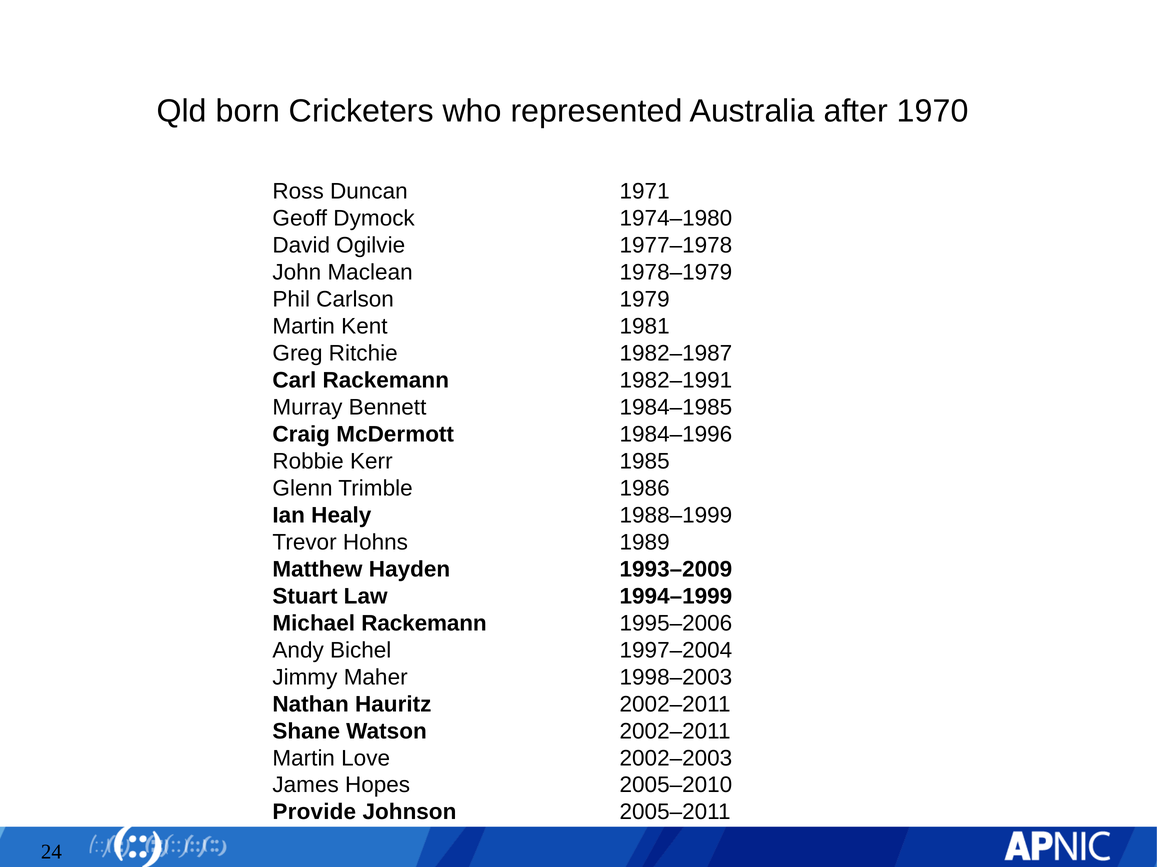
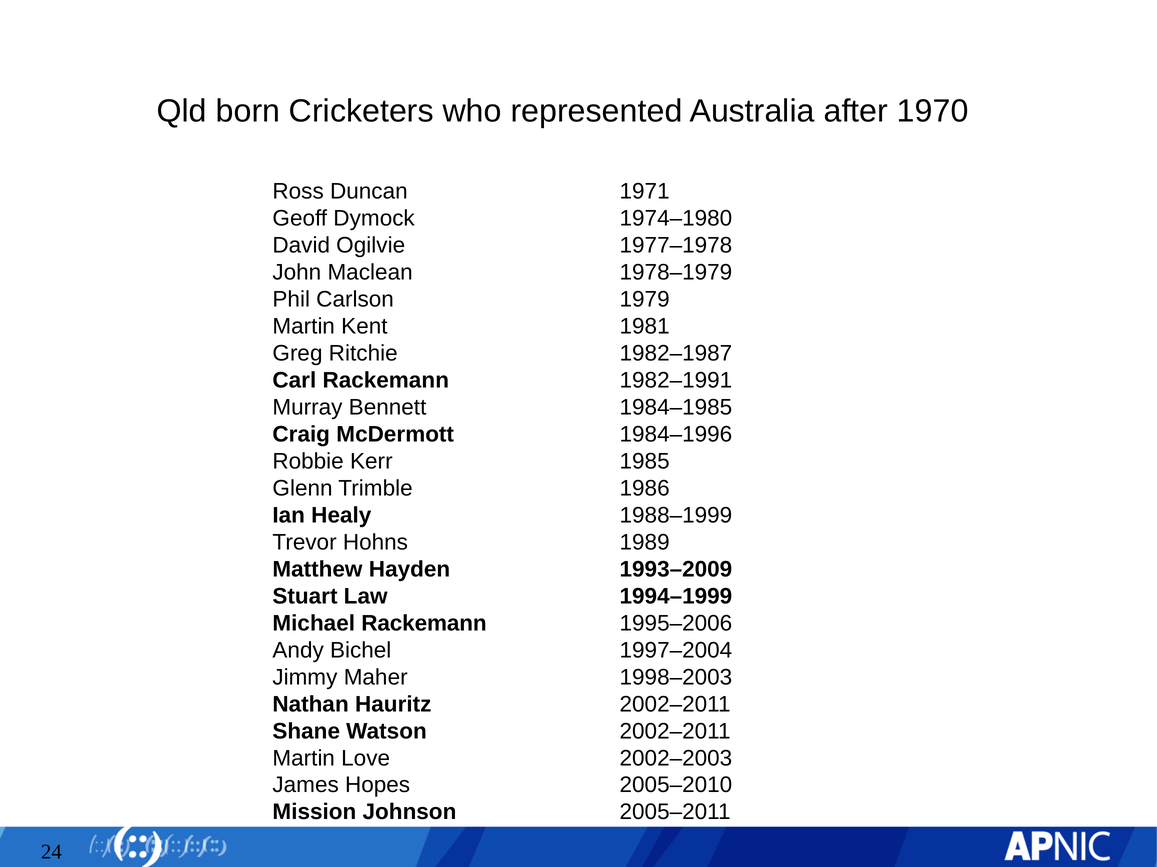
Provide: Provide -> Mission
